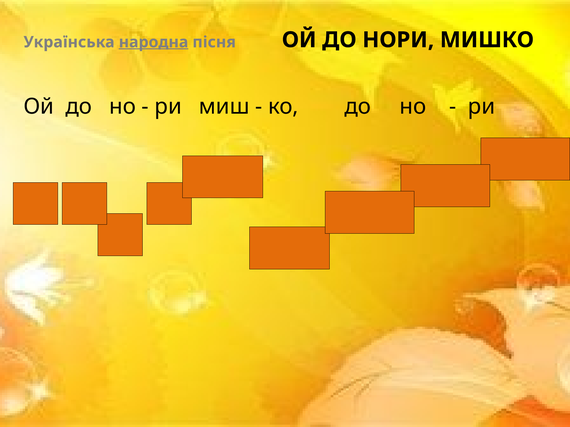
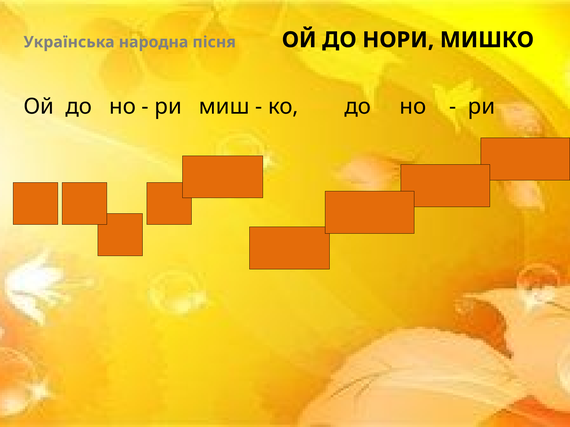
народна underline: present -> none
